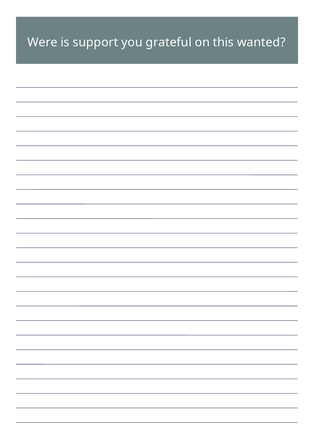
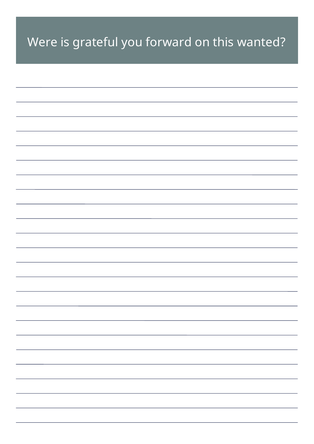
support: support -> grateful
grateful: grateful -> forward
